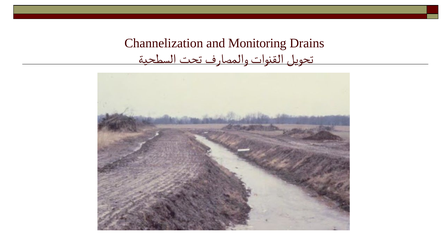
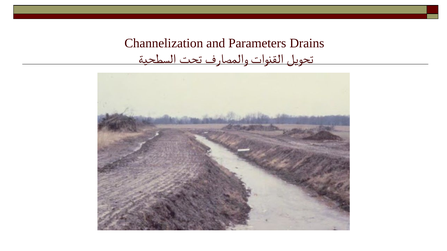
Monitoring: Monitoring -> Parameters
